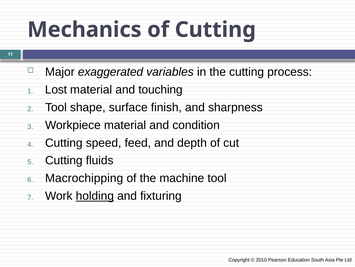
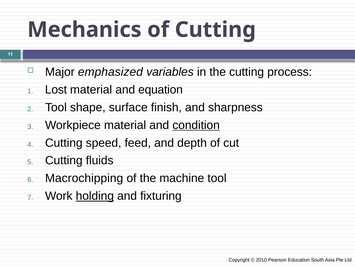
exaggerated: exaggerated -> emphasized
touching: touching -> equation
condition underline: none -> present
